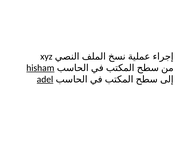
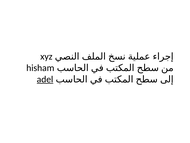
hisham underline: present -> none
